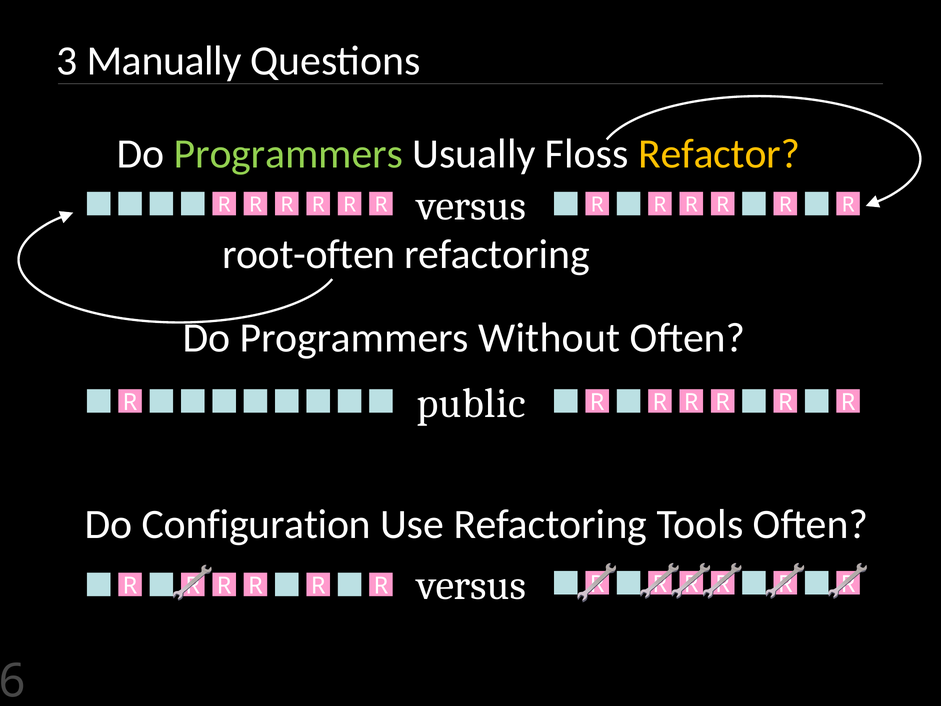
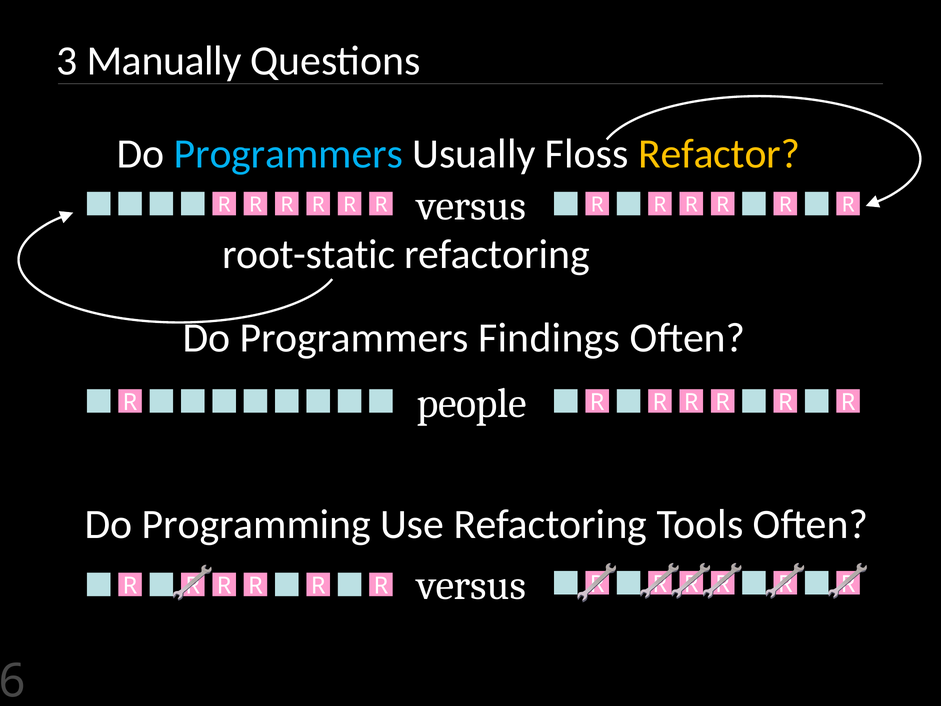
Programmers at (288, 154) colour: light green -> light blue
root-often: root-often -> root-static
Without: Without -> Findings
public: public -> people
Configuration: Configuration -> Programming
